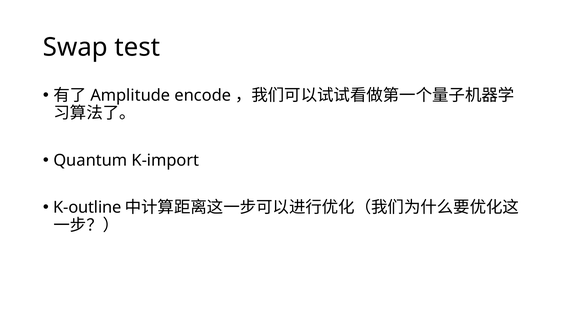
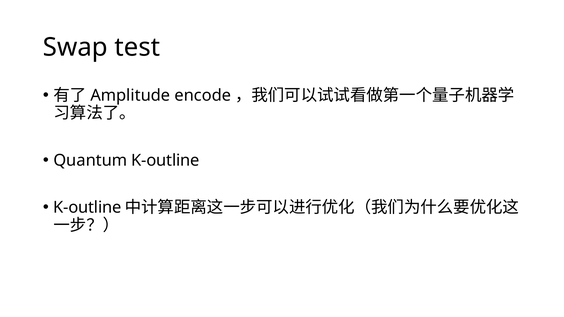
Quantum K-import: K-import -> K-outline
